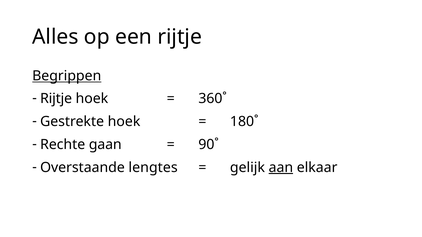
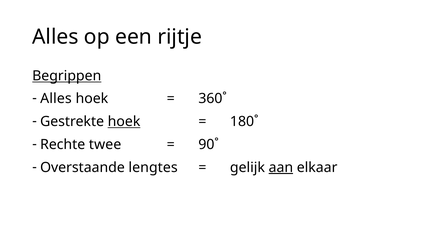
Rijtje at (56, 99): Rijtje -> Alles
hoek at (124, 122) underline: none -> present
gaan: gaan -> twee
